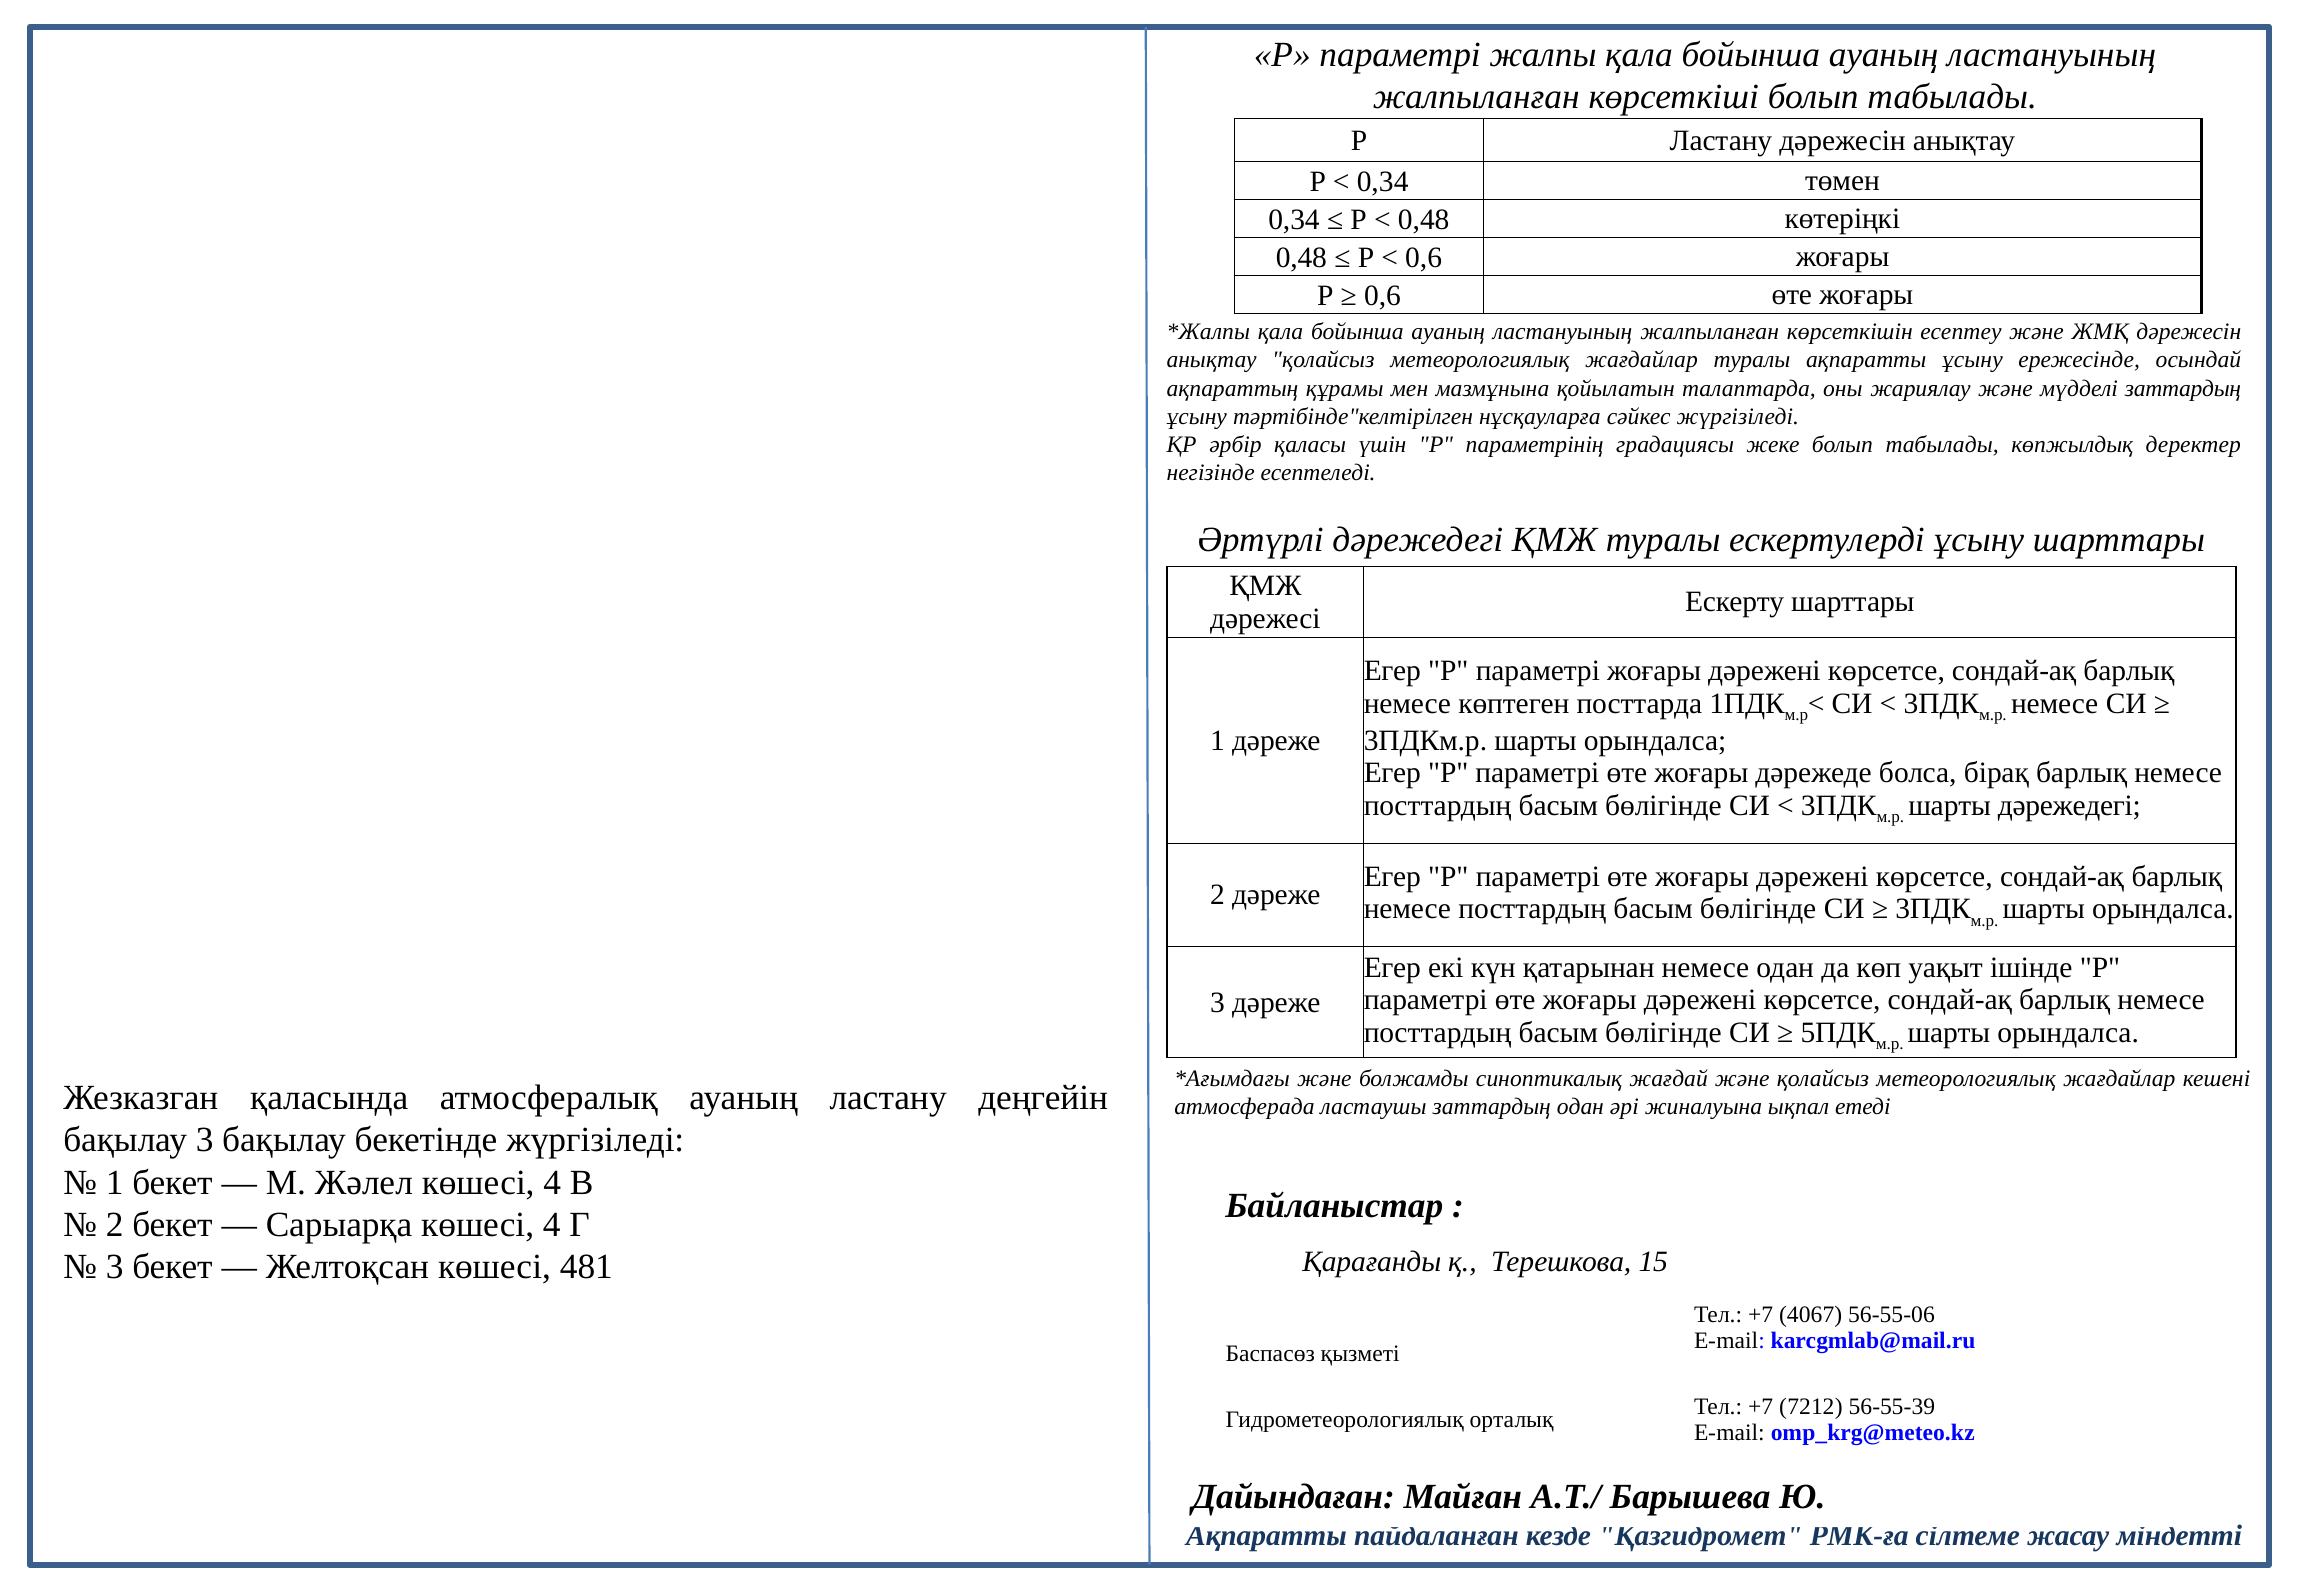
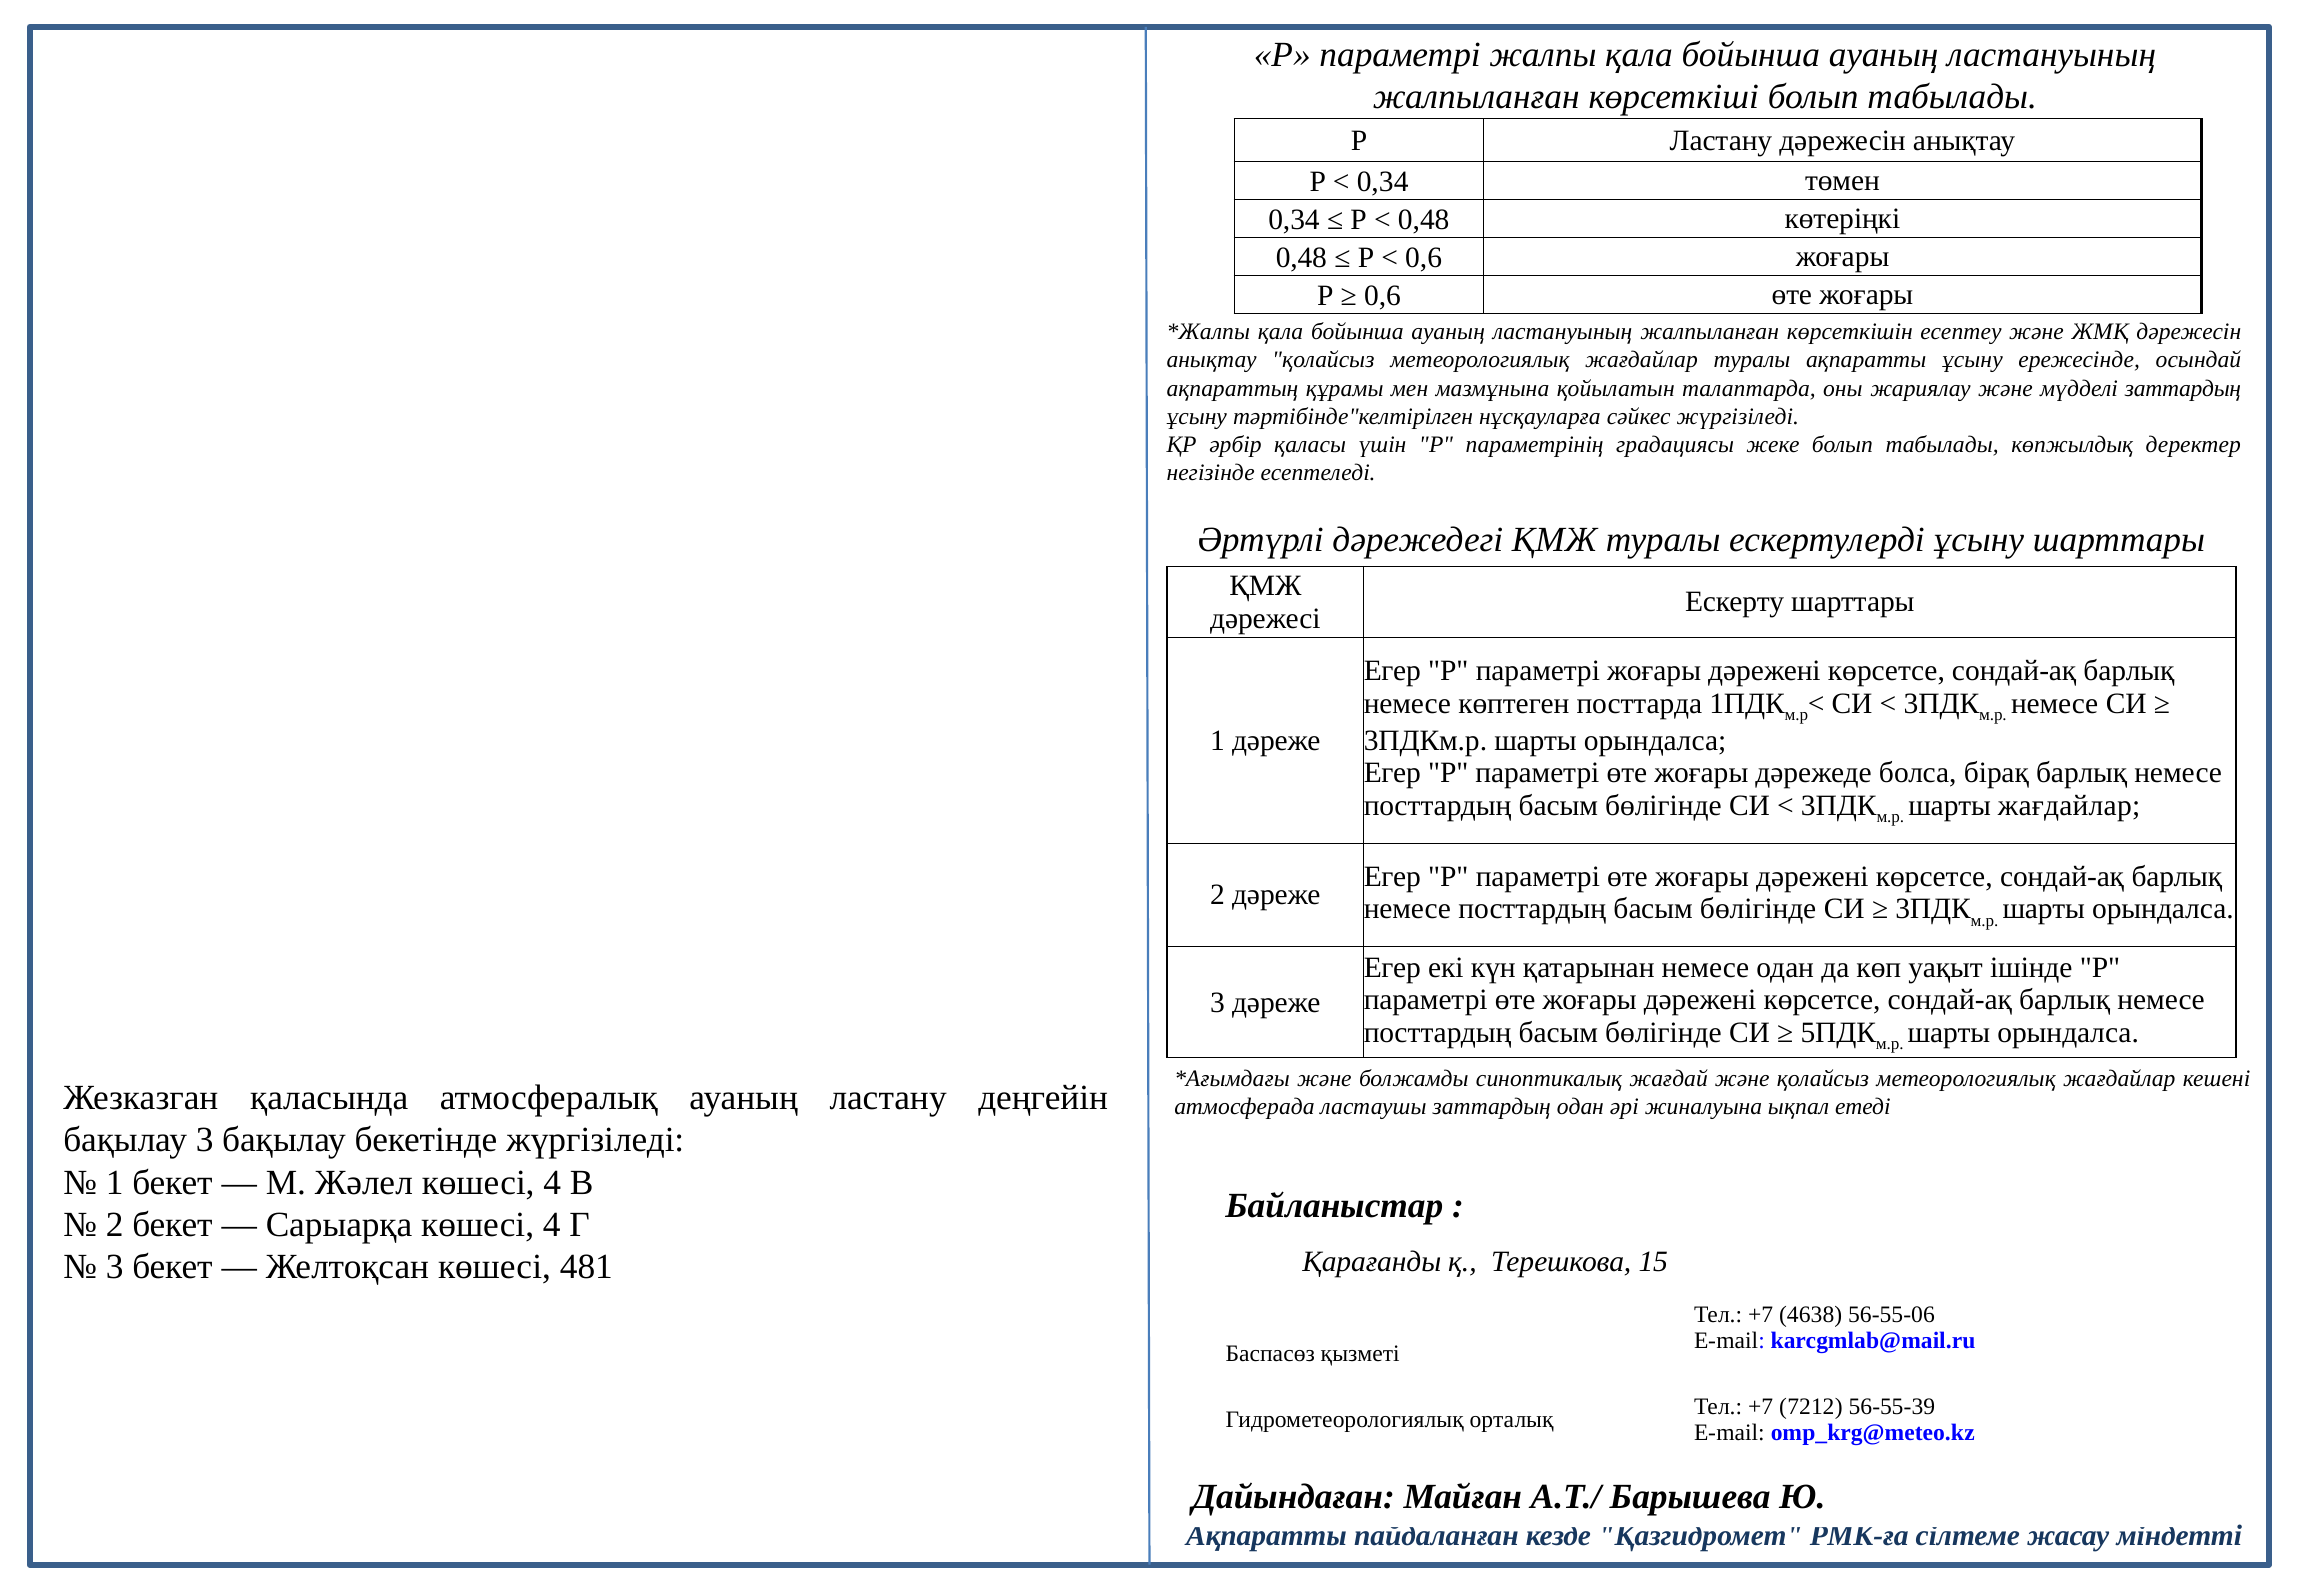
шарты дәрежедегі: дәрежедегі -> жағдайлар
4067: 4067 -> 4638
